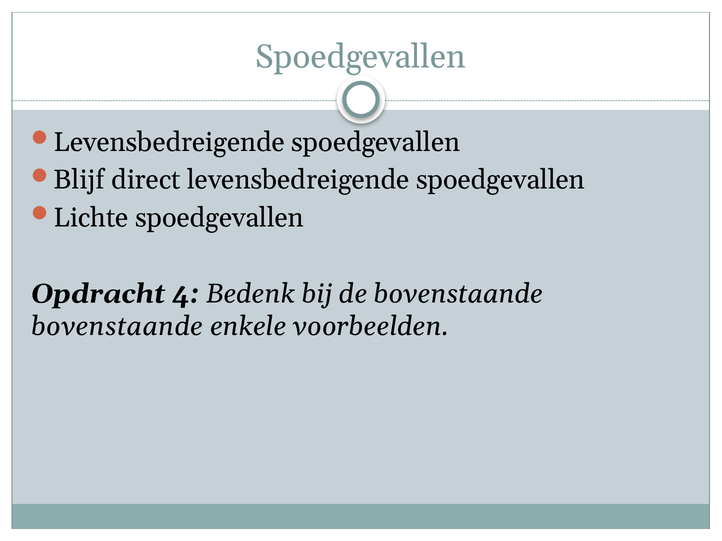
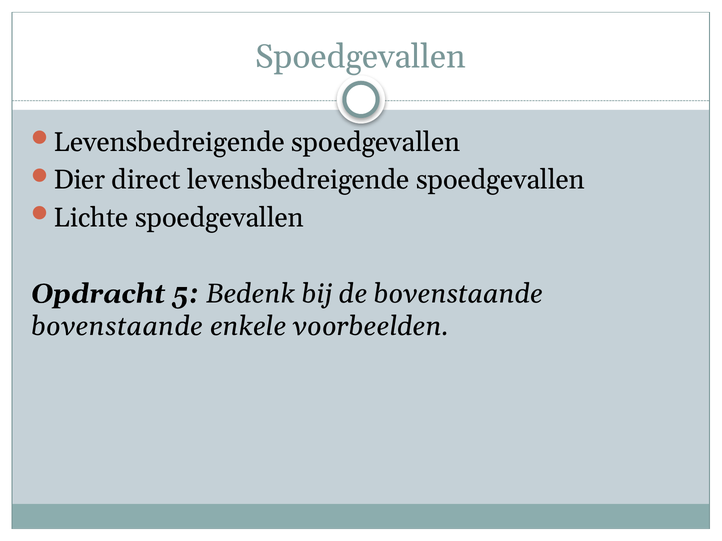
Blijf: Blijf -> Dier
4: 4 -> 5
